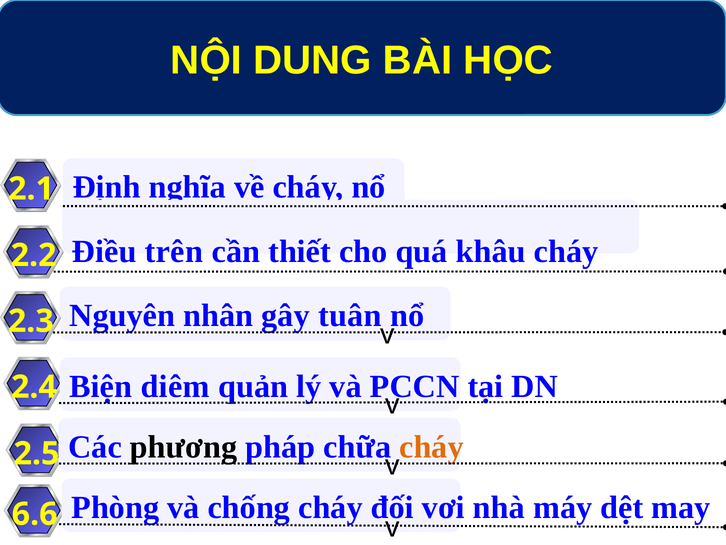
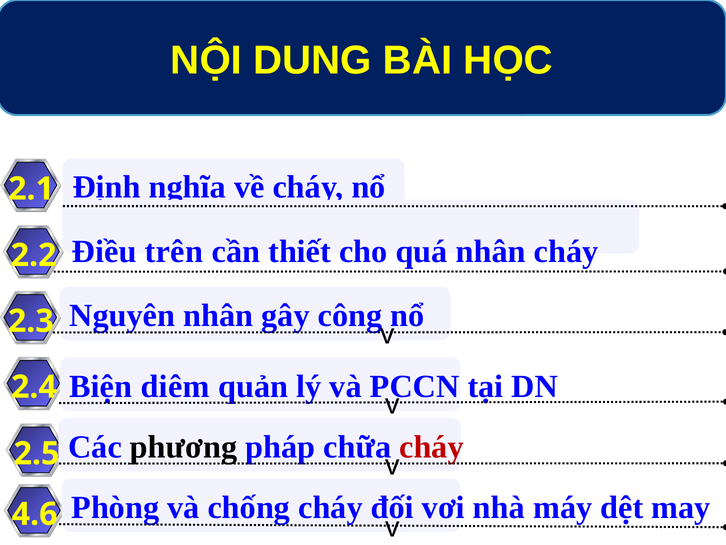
quá khâu: khâu -> nhân
tuân: tuân -> công
cháy at (432, 447) colour: orange -> red
6.6: 6.6 -> 4.6
